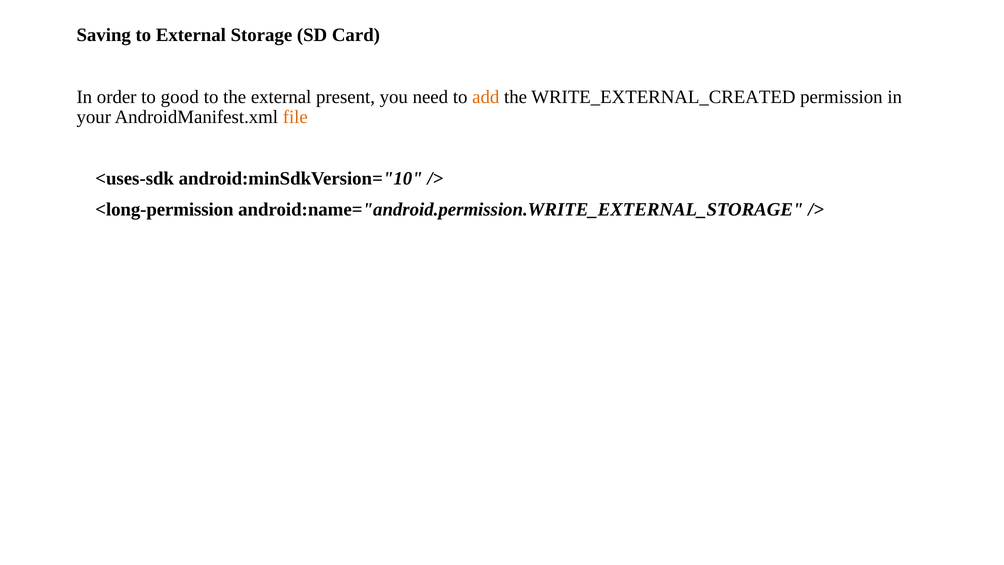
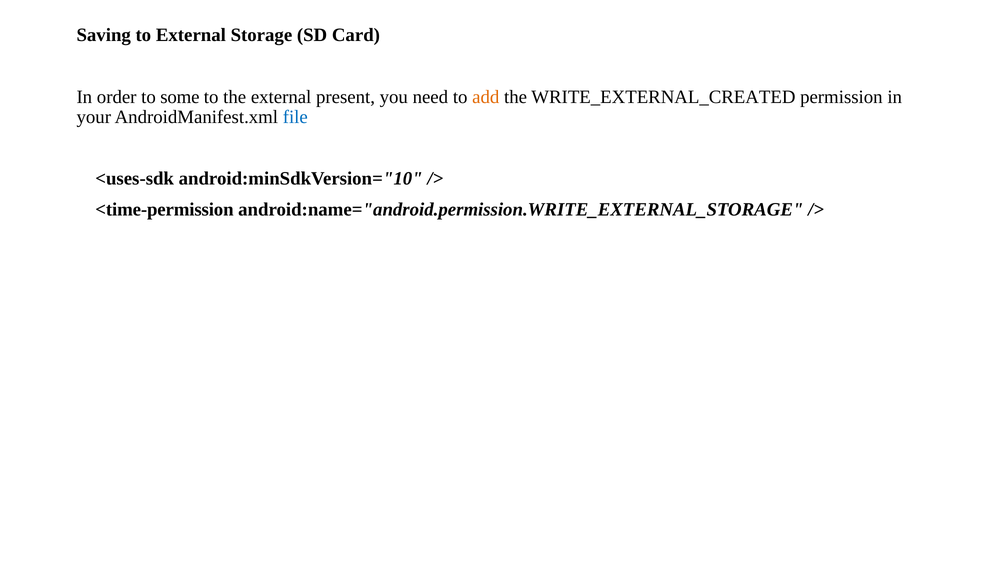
good: good -> some
file colour: orange -> blue
<long-permission: <long-permission -> <time-permission
